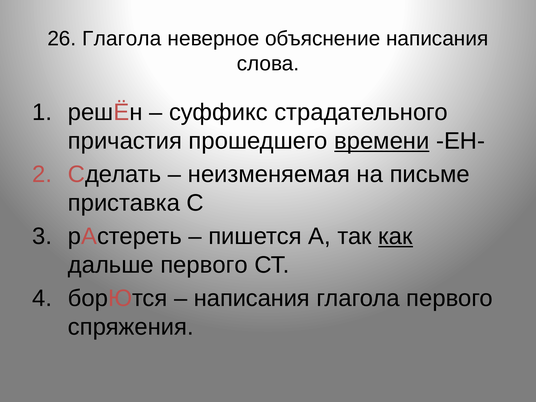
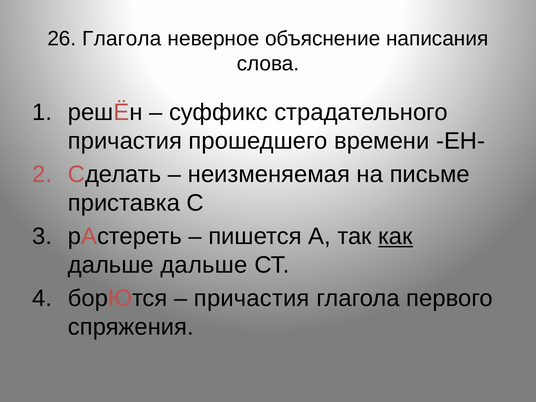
времени underline: present -> none
дальше первого: первого -> дальше
написания at (252, 298): написания -> причастия
